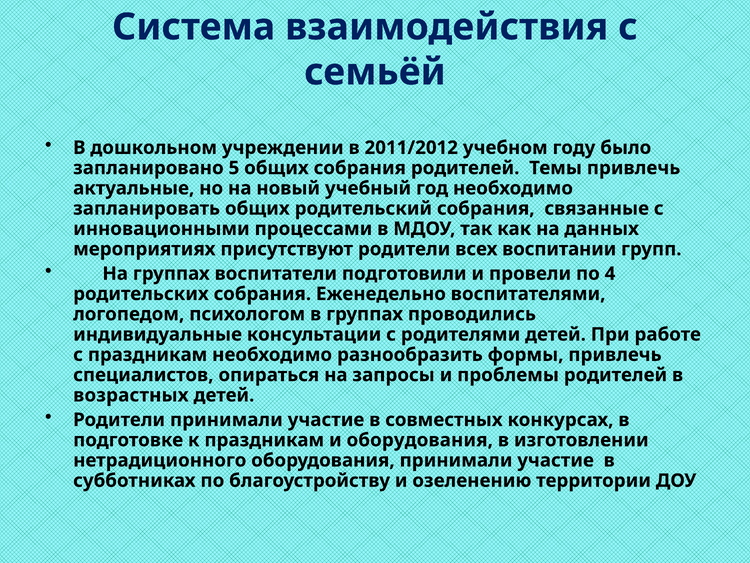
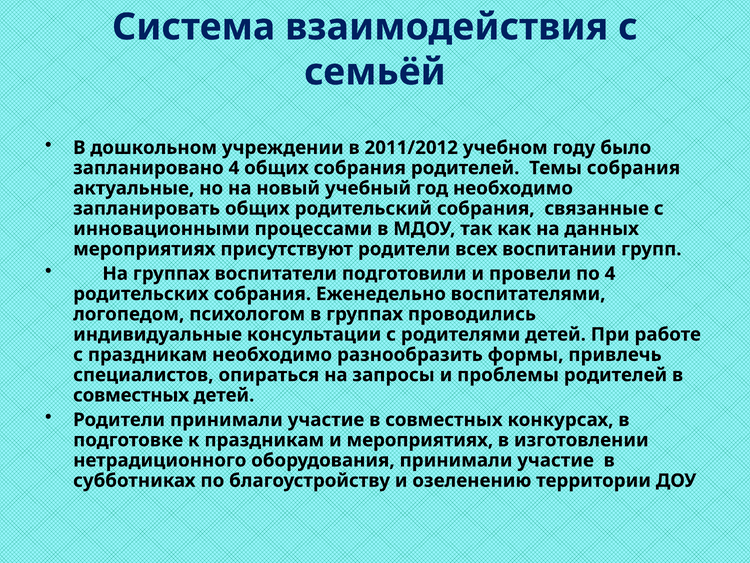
запланировано 5: 5 -> 4
Темы привлечь: привлечь -> собрания
возрастных at (131, 395): возрастных -> совместных
и оборудования: оборудования -> мероприятиях
